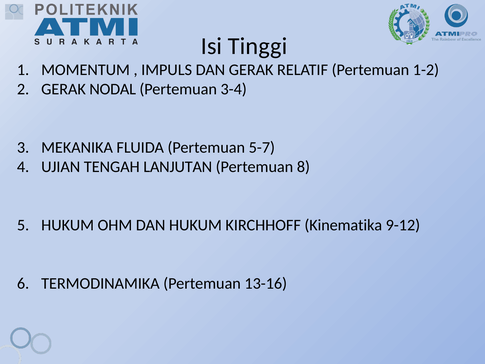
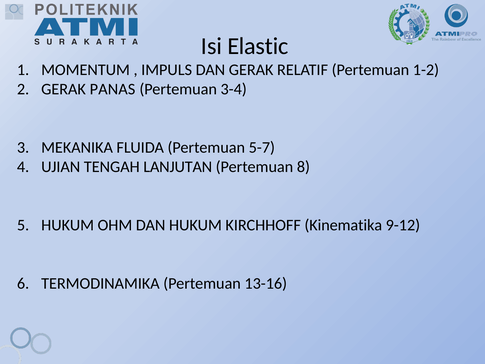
Tinggi: Tinggi -> Elastic
NODAL: NODAL -> PANAS
